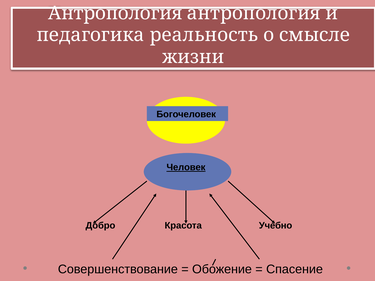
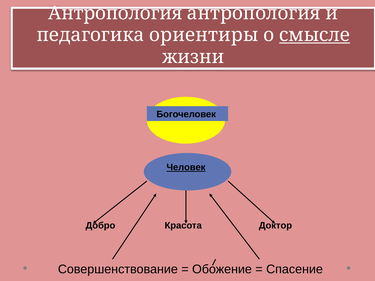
реальность: реальность -> ориентиры
смысле underline: none -> present
Учебно: Учебно -> Доктор
